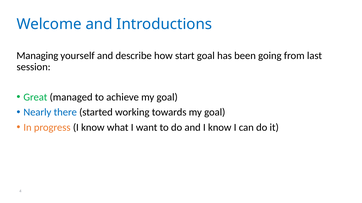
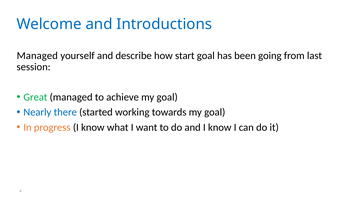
Managing at (37, 56): Managing -> Managed
